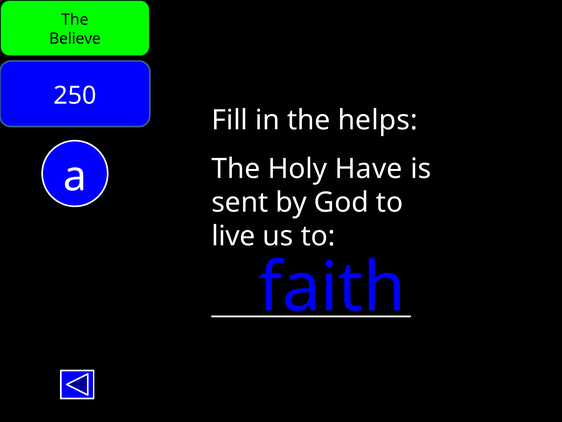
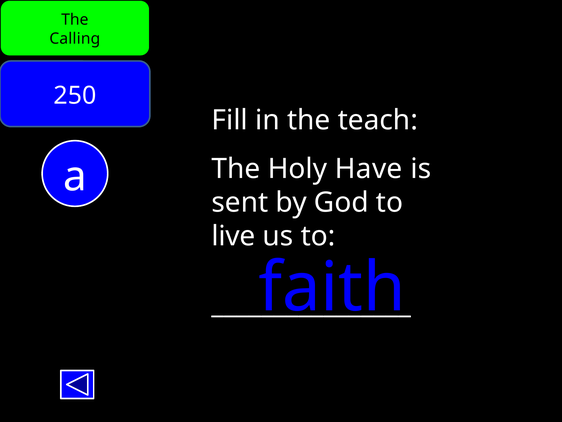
Believe: Believe -> Calling
helps: helps -> teach
